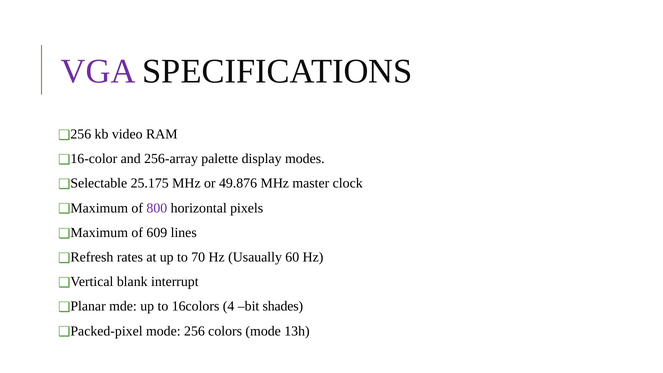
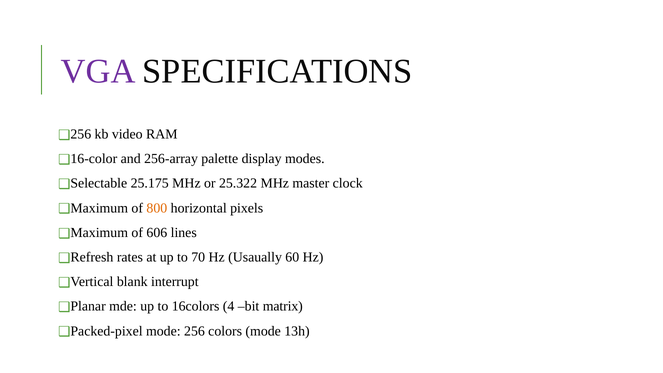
49.876: 49.876 -> 25.322
800 colour: purple -> orange
609: 609 -> 606
shades: shades -> matrix
